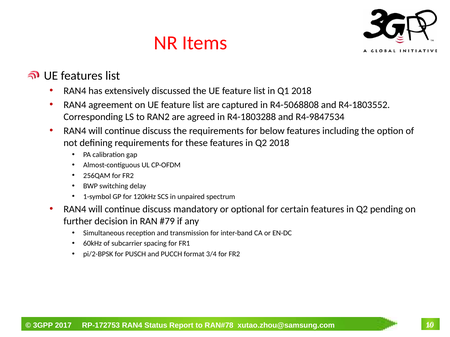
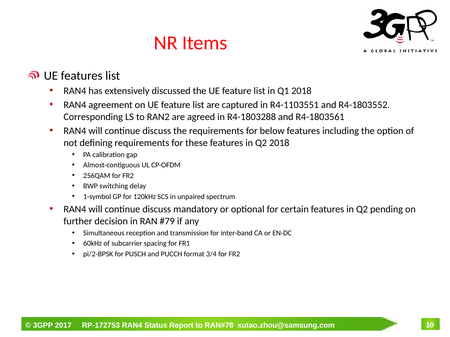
R4-5068808: R4-5068808 -> R4-1103551
R4-9847534: R4-9847534 -> R4-1803561
